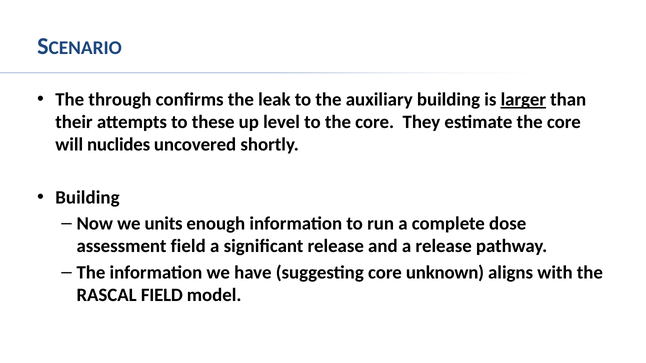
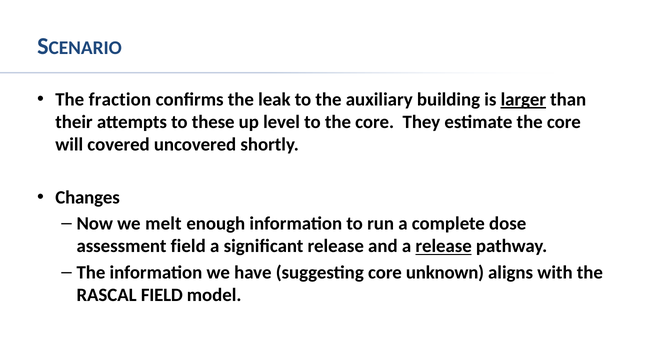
through: through -> fraction
nuclides: nuclides -> covered
Building at (87, 198): Building -> Changes
units: units -> melt
release at (444, 247) underline: none -> present
